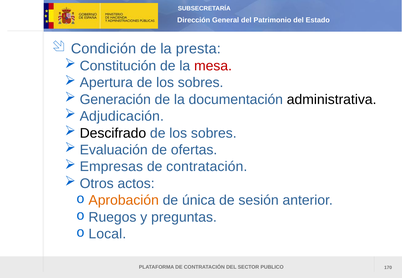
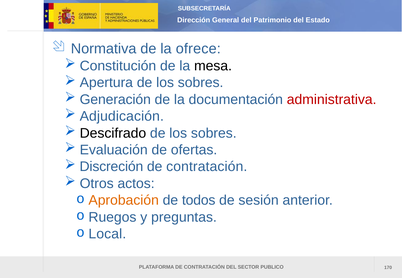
Condición: Condición -> Normativa
presta: presta -> ofrece
mesa colour: red -> black
administrativa colour: black -> red
Empresas: Empresas -> Discreción
única: única -> todos
